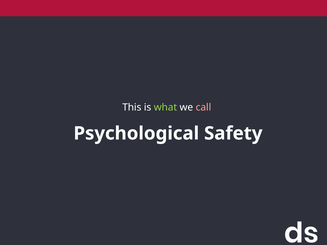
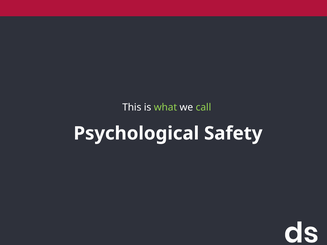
call colour: pink -> light green
